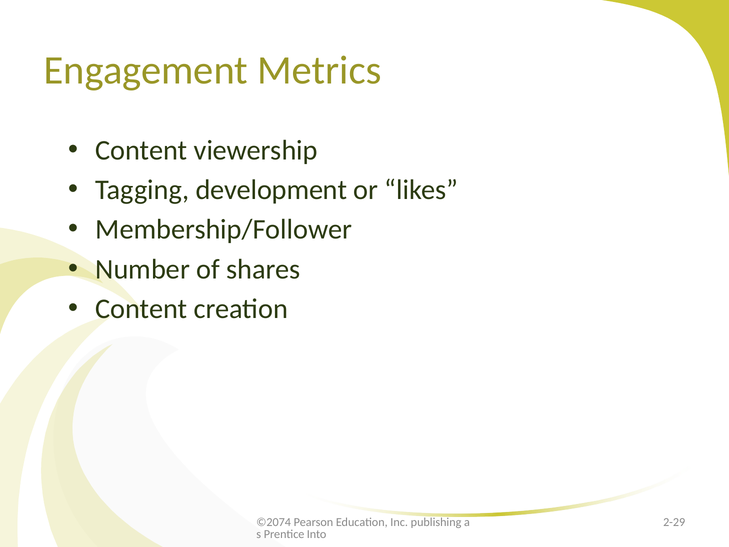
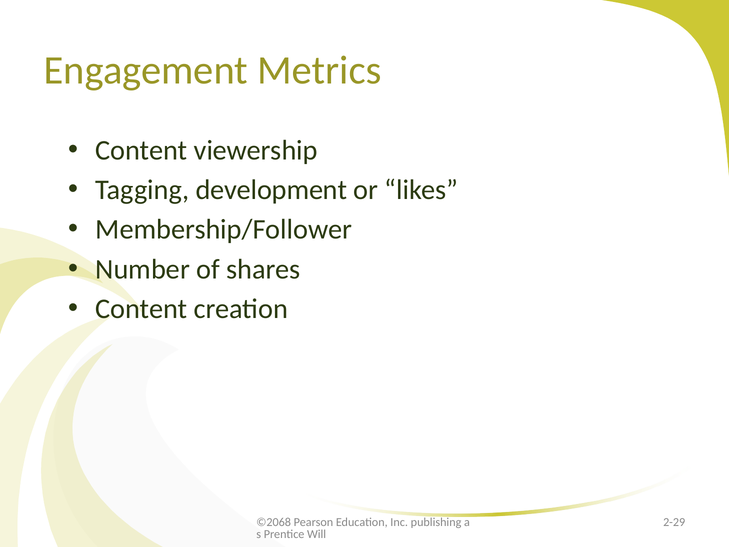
©2074: ©2074 -> ©2068
Into: Into -> Will
